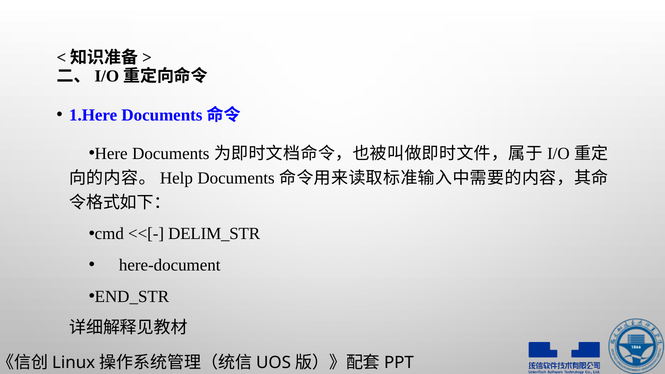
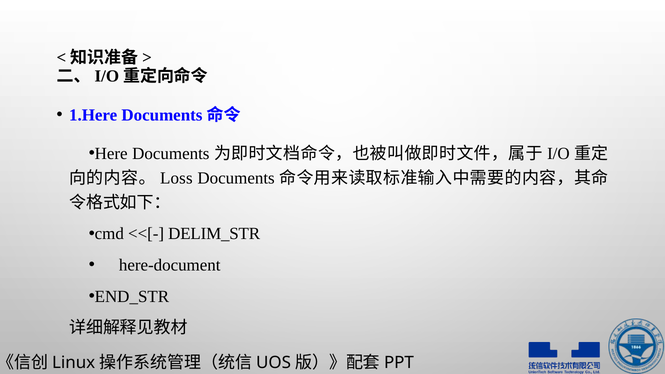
Help: Help -> Loss
